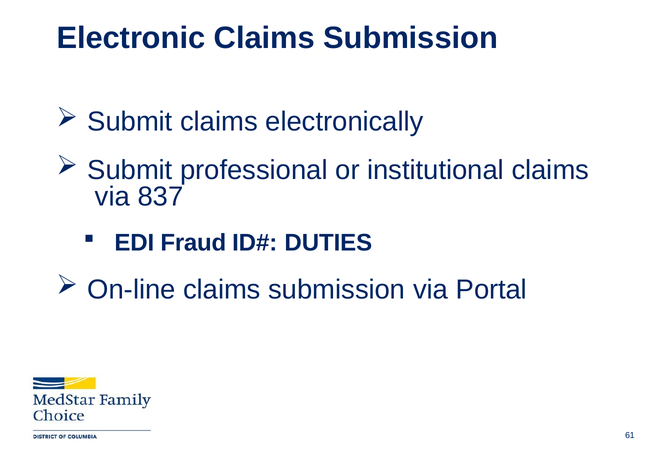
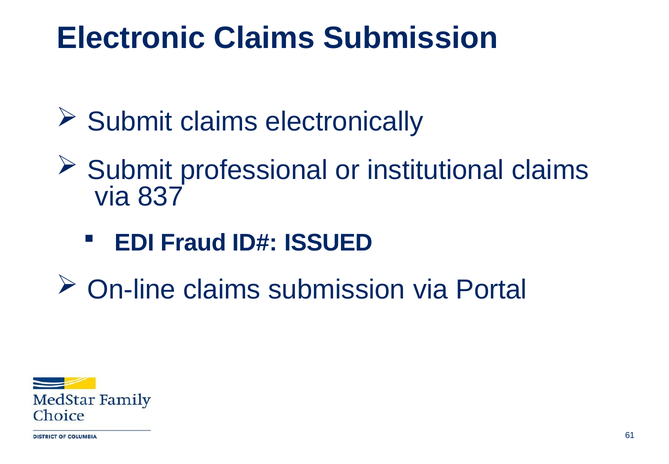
DUTIES: DUTIES -> ISSUED
